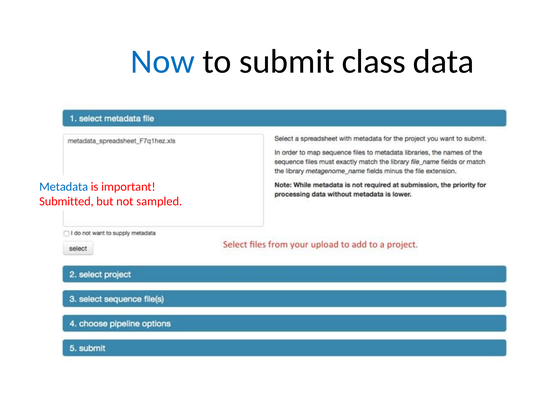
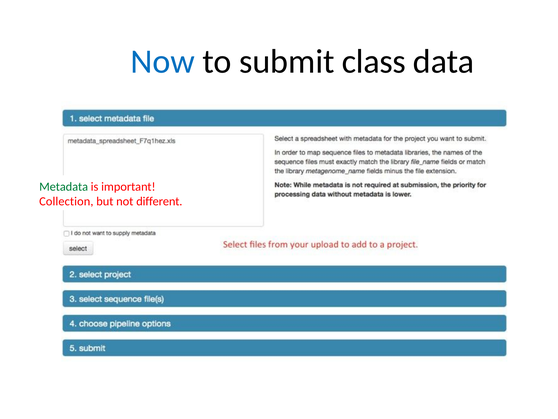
Metadata colour: blue -> green
Submitted: Submitted -> Collection
sampled: sampled -> different
